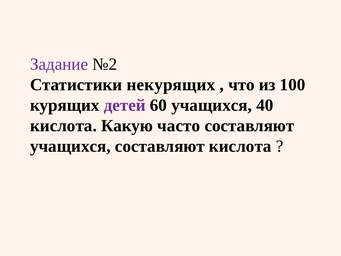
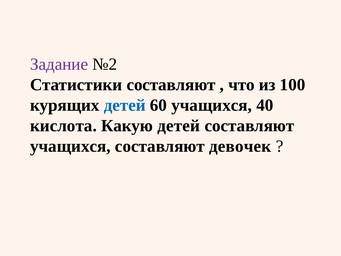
Статистики некурящих: некурящих -> составляют
детей at (125, 105) colour: purple -> blue
Какую часто: часто -> детей
составляют кислота: кислота -> девочек
